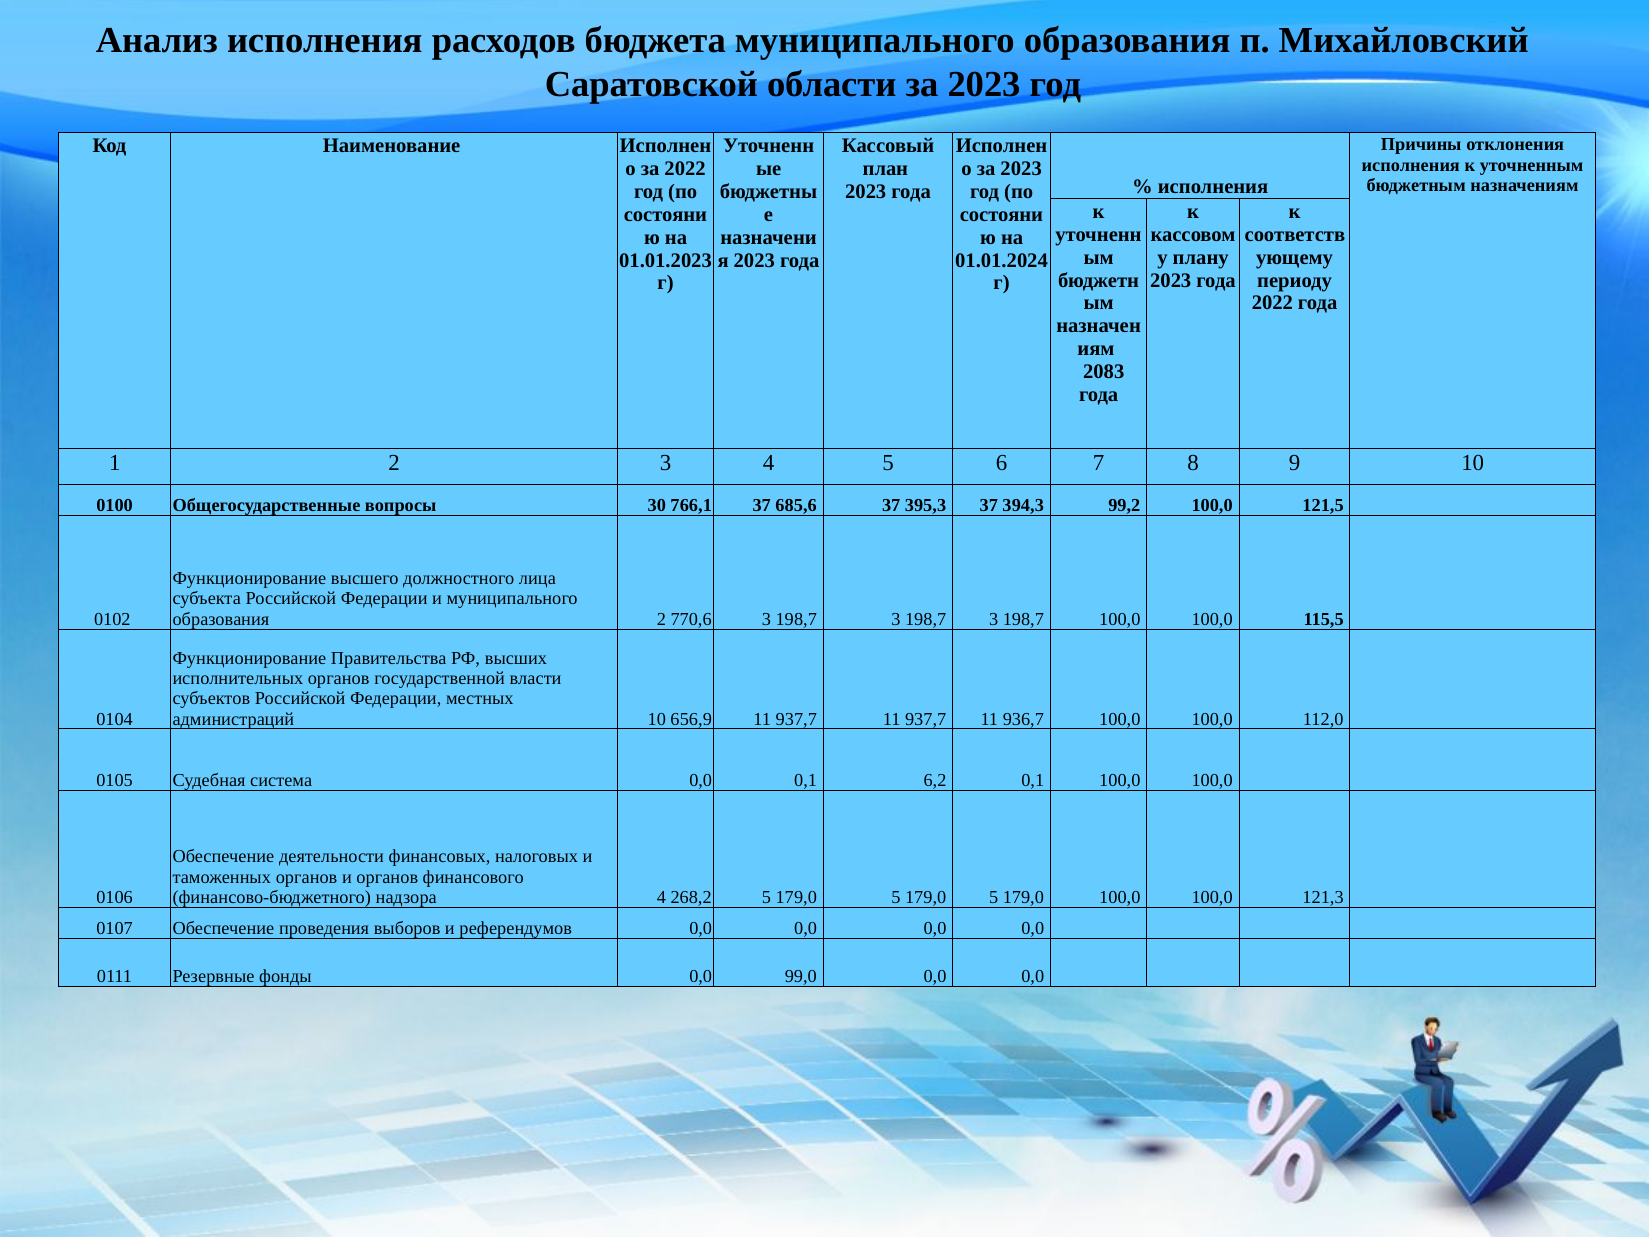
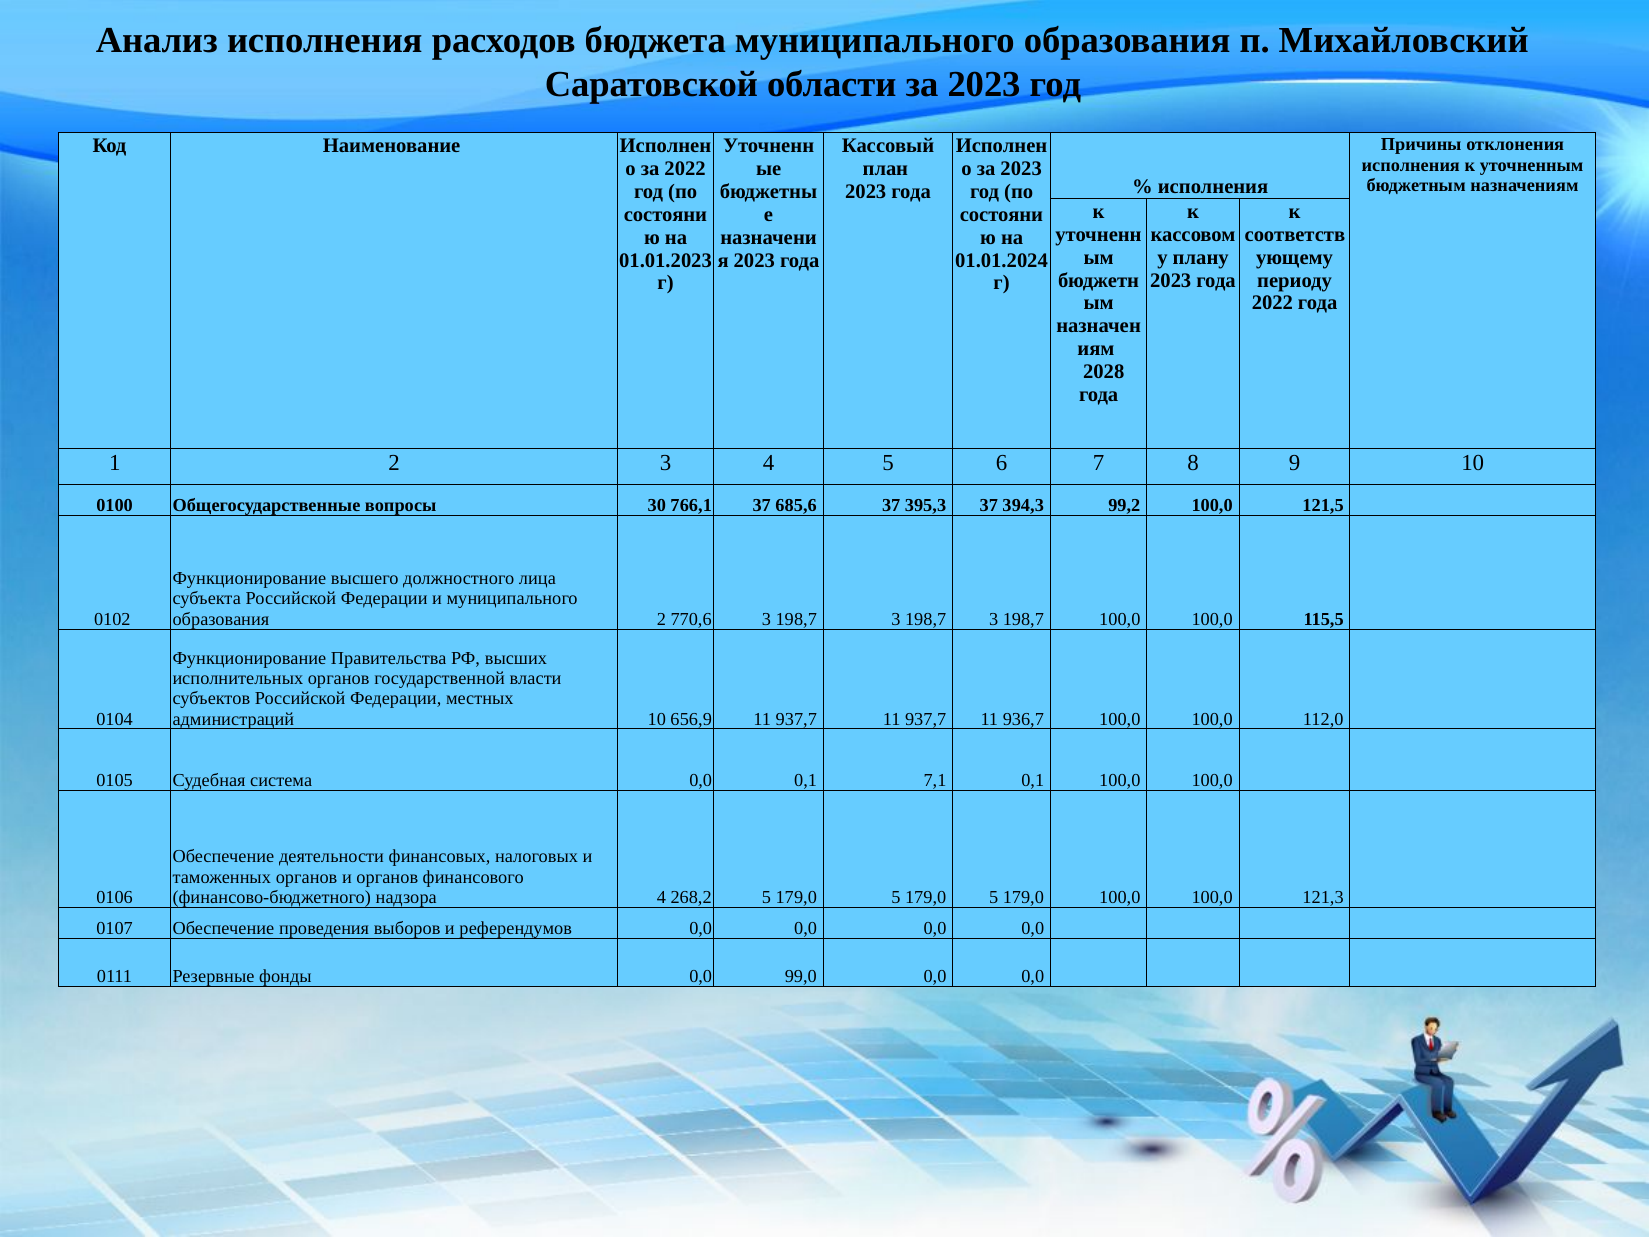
2083: 2083 -> 2028
6,2: 6,2 -> 7,1
